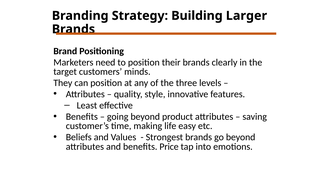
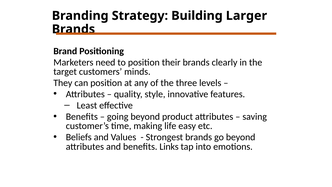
Price: Price -> Links
